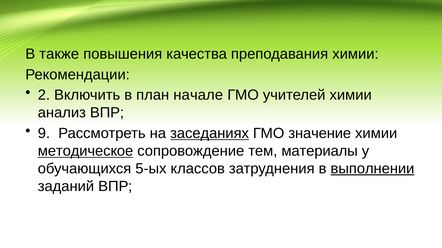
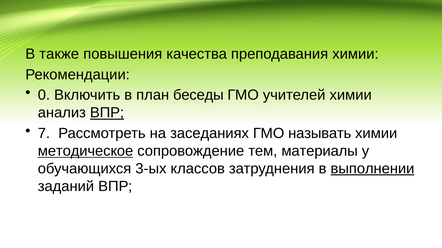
2: 2 -> 0
начале: начале -> беседы
ВПР at (107, 113) underline: none -> present
9: 9 -> 7
заседаниях underline: present -> none
значение: значение -> называть
5-ых: 5-ых -> 3-ых
